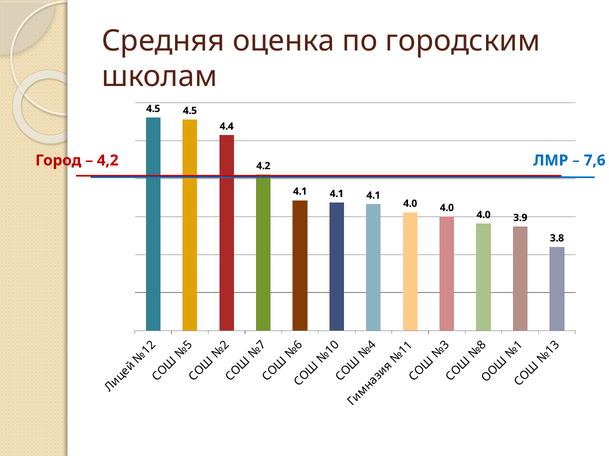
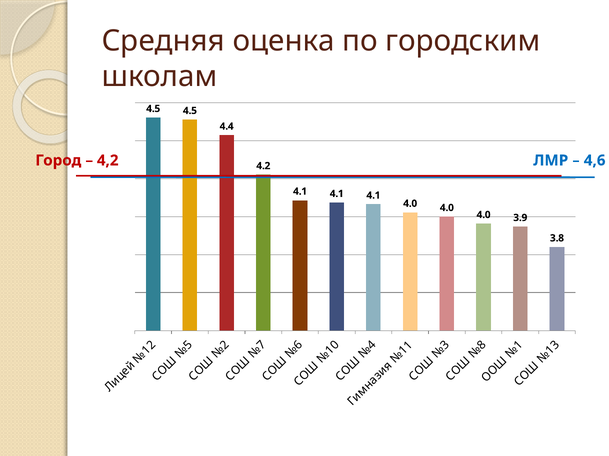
7,6: 7,6 -> 4,6
